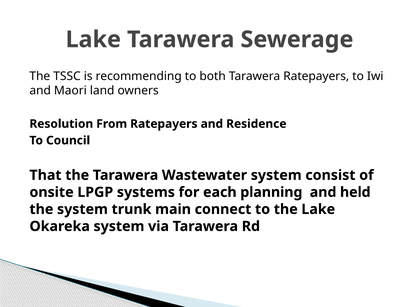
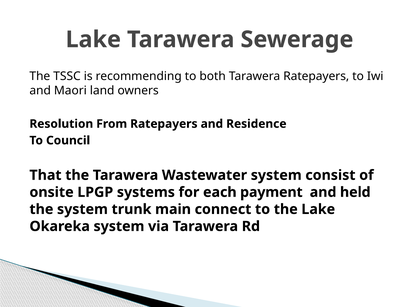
planning: planning -> payment
